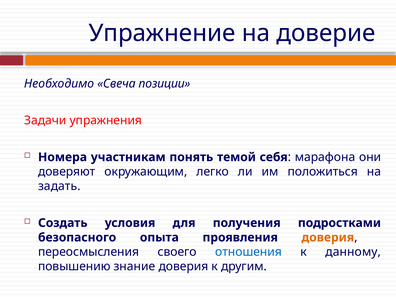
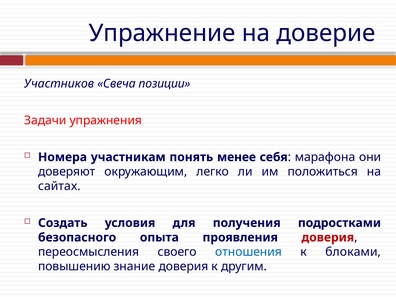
Необходимо: Необходимо -> Участников
темой: темой -> менее
задать: задать -> сайтах
доверия at (328, 237) colour: orange -> red
данному: данному -> блоками
